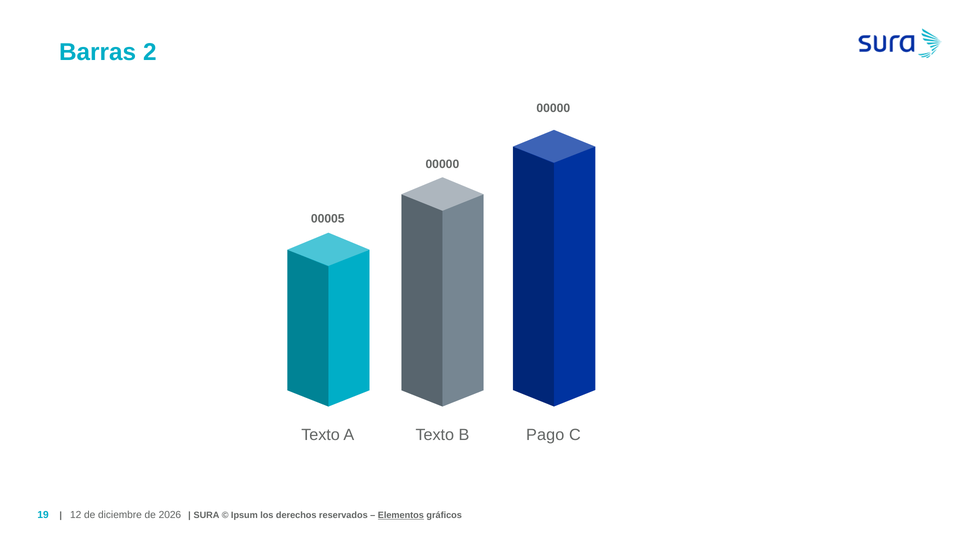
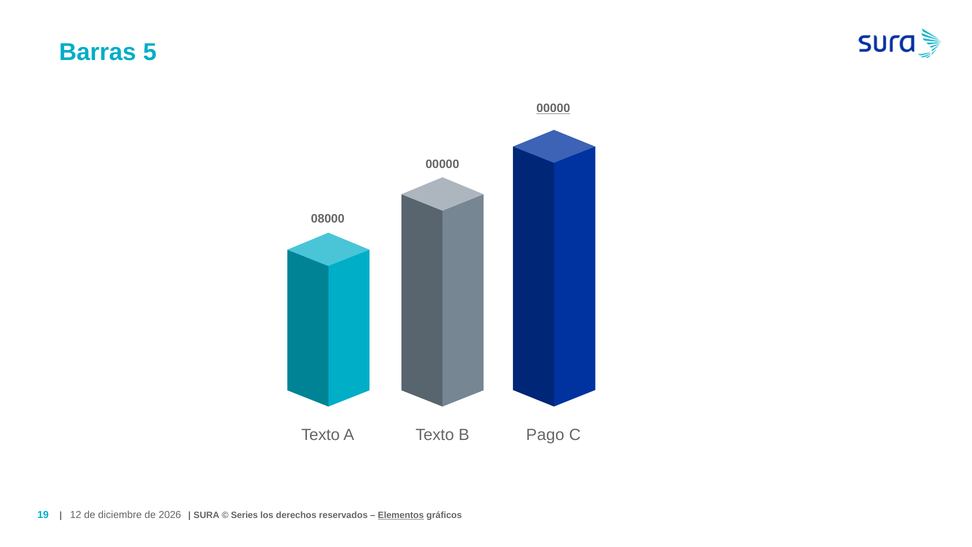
2: 2 -> 5
00000 at (553, 108) underline: none -> present
00005: 00005 -> 08000
Ipsum: Ipsum -> Series
